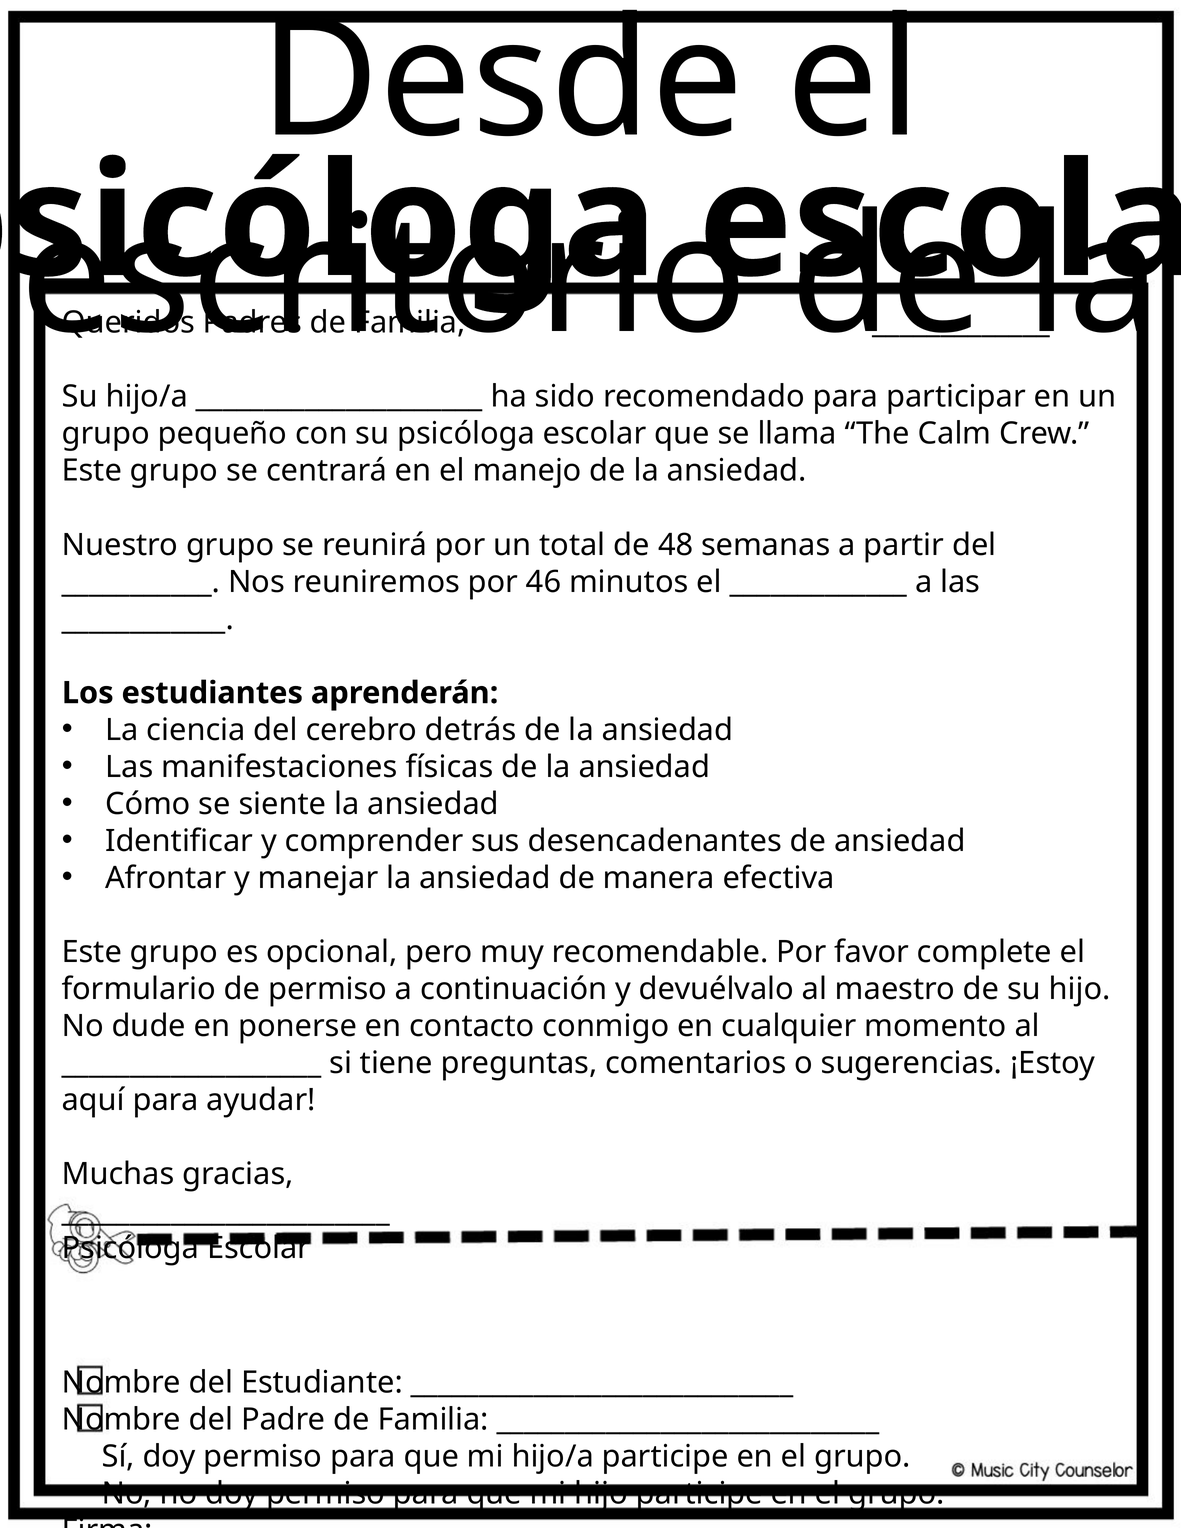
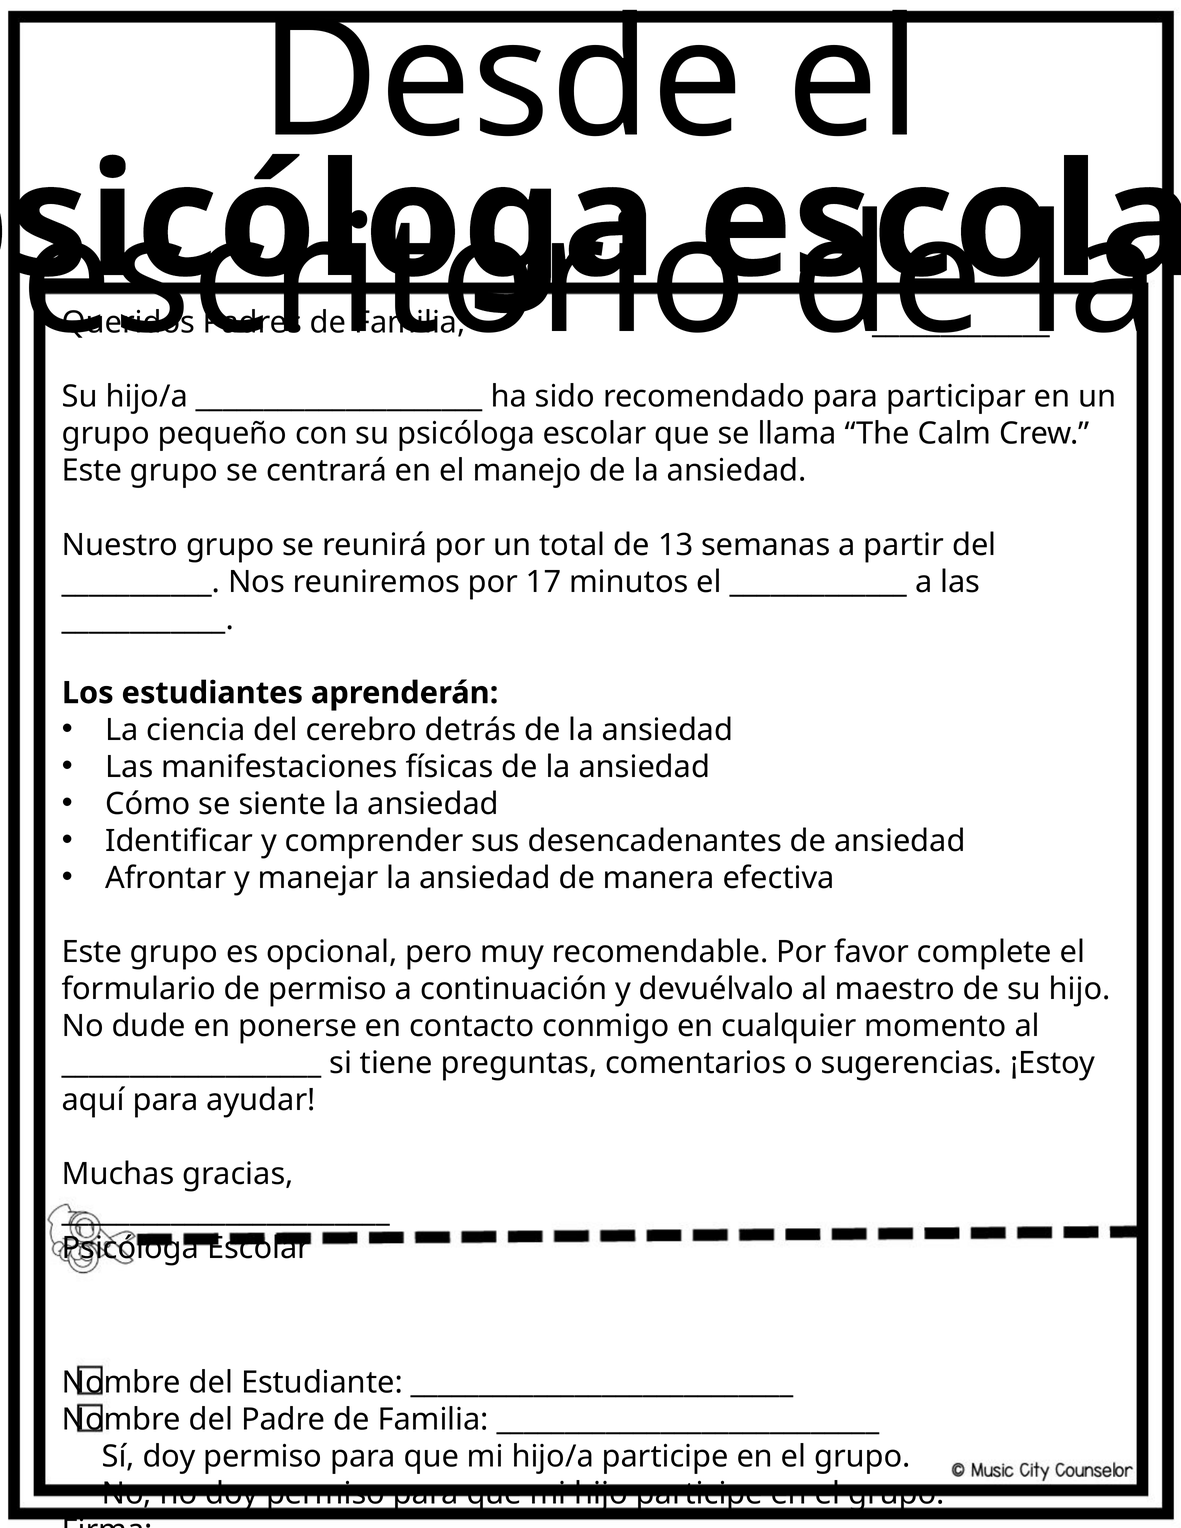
48: 48 -> 13
46: 46 -> 17
